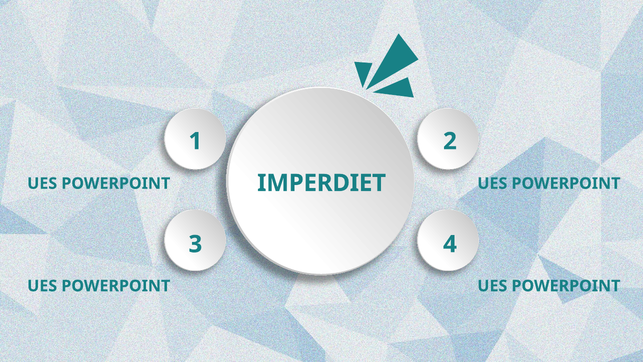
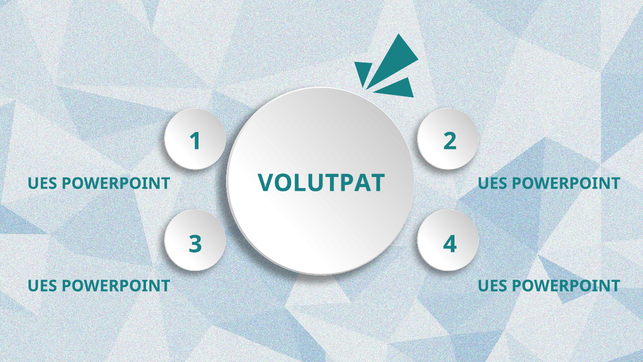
IMPERDIET: IMPERDIET -> VOLUTPAT
